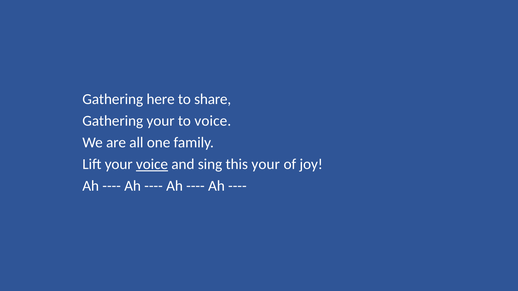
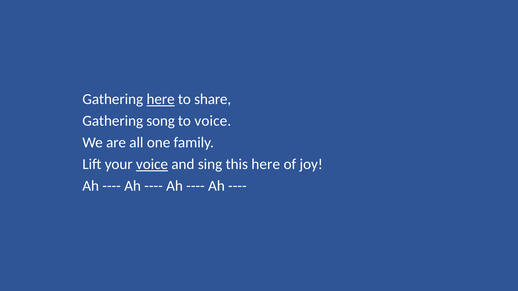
here at (161, 99) underline: none -> present
Gathering your: your -> song
this your: your -> here
